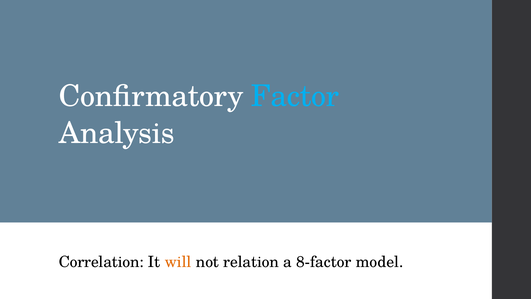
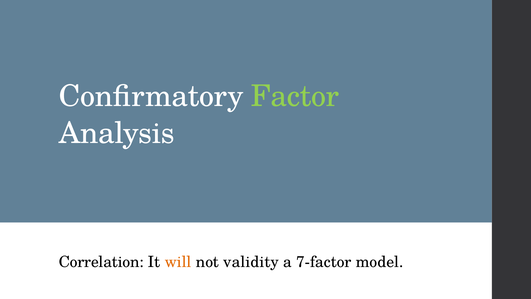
Factor colour: light blue -> light green
relation: relation -> validity
8-factor: 8-factor -> 7-factor
